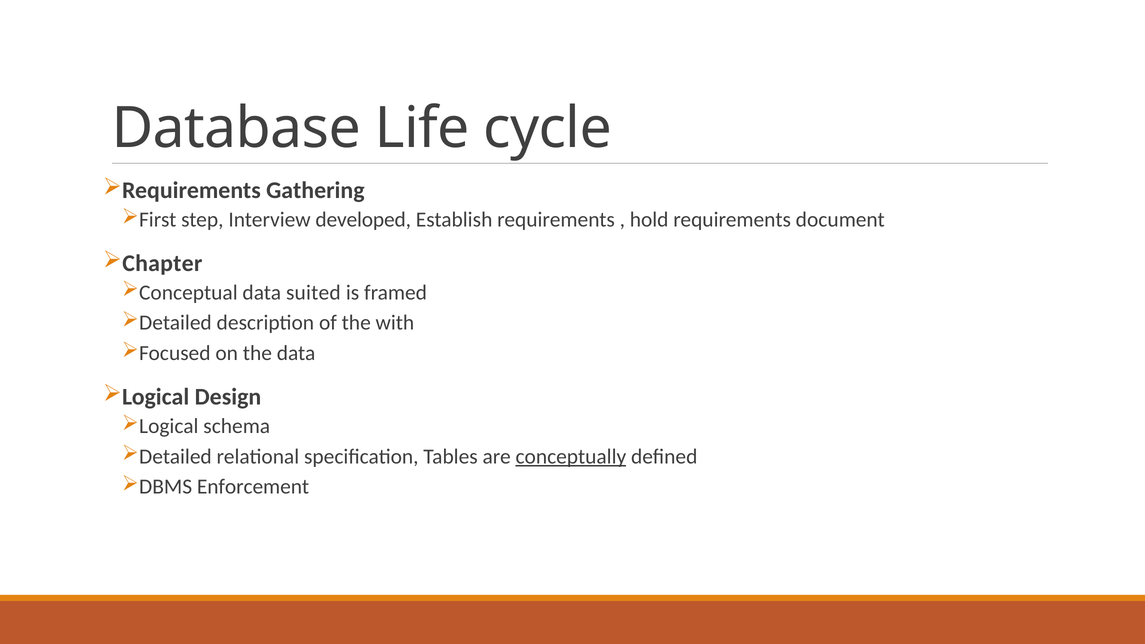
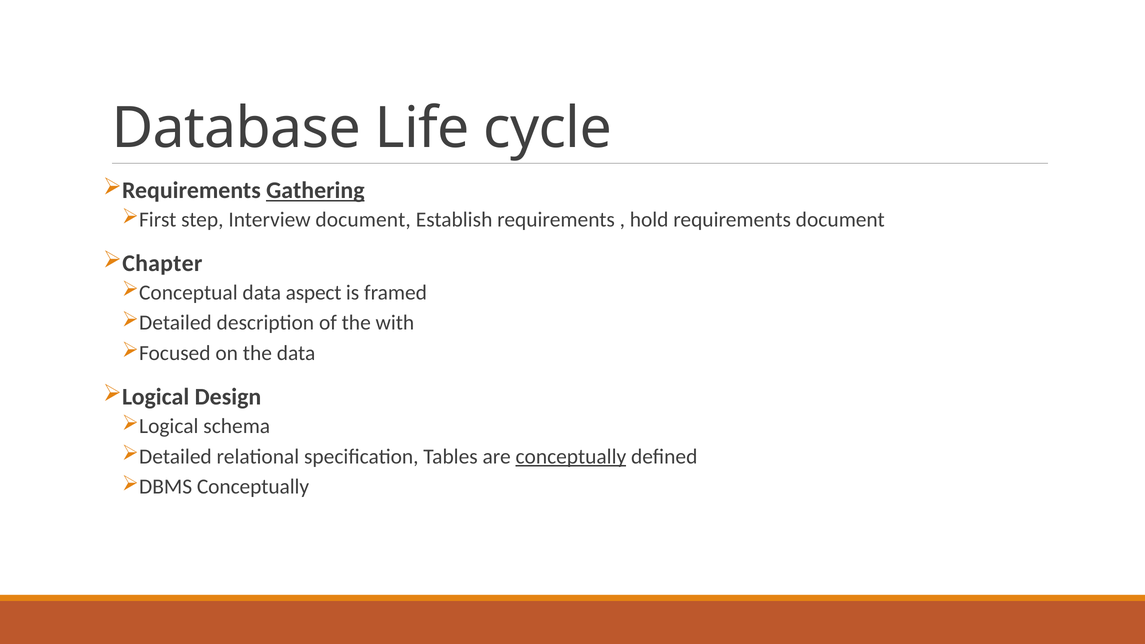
Gathering underline: none -> present
Interview developed: developed -> document
suited: suited -> aspect
Enforcement at (253, 487): Enforcement -> Conceptually
